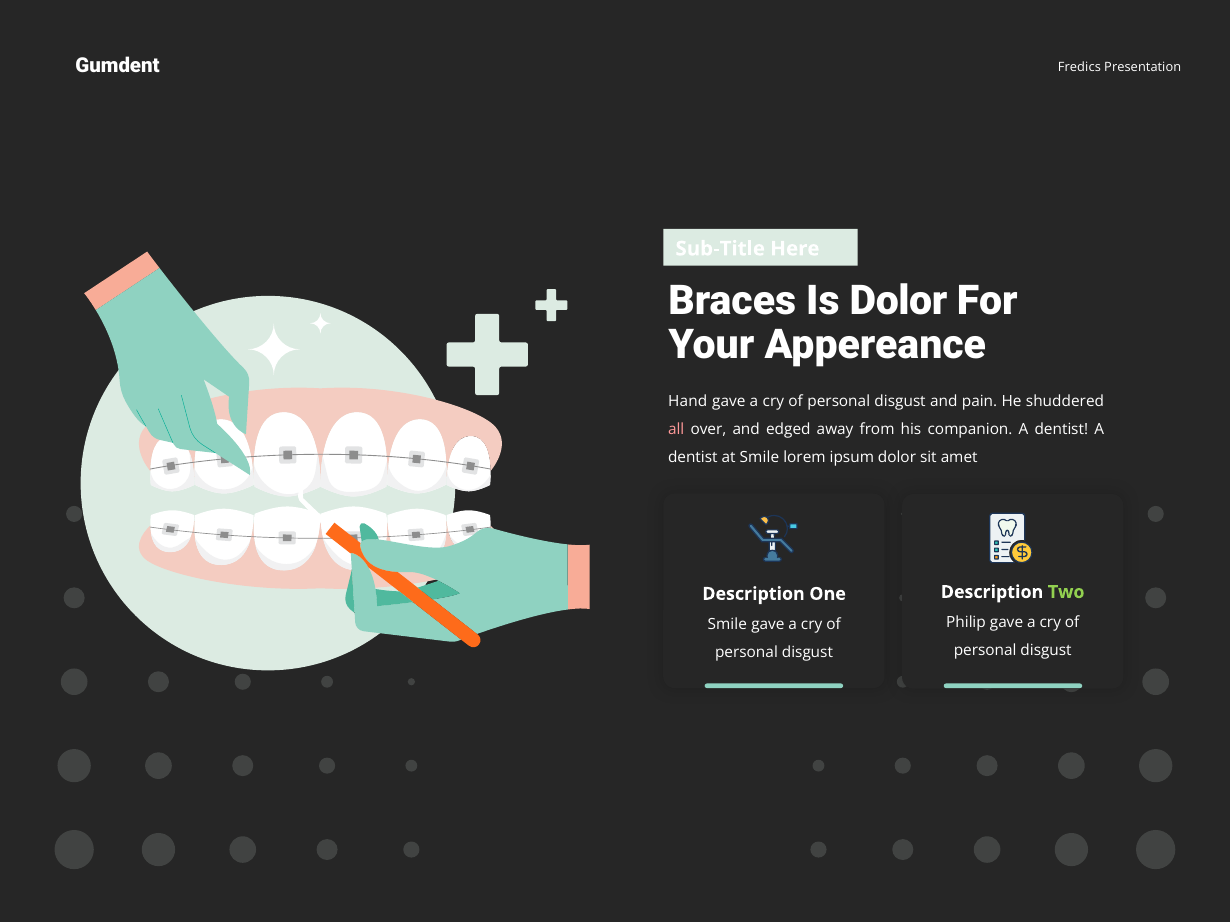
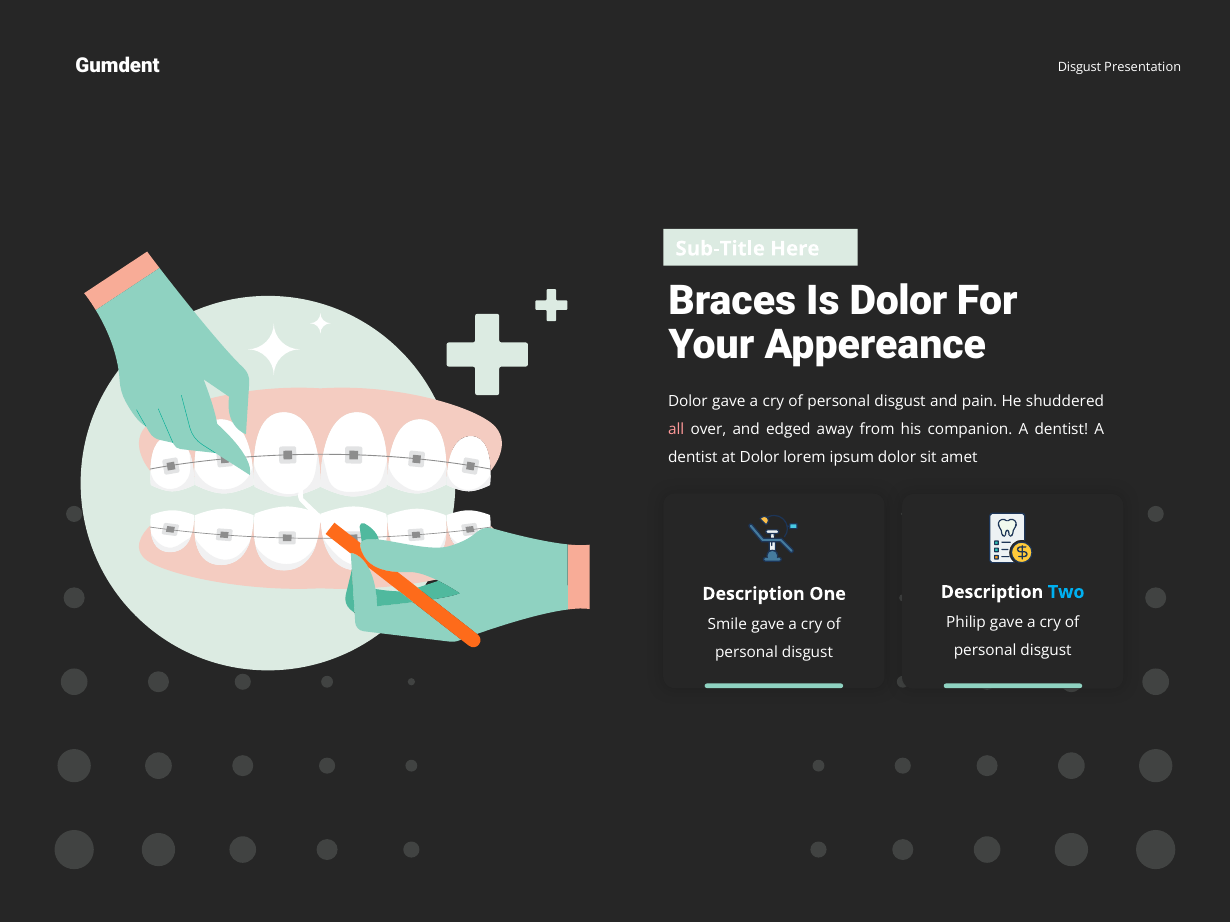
Fredics at (1079, 67): Fredics -> Disgust
Hand at (688, 402): Hand -> Dolor
at Smile: Smile -> Dolor
Two colour: light green -> light blue
